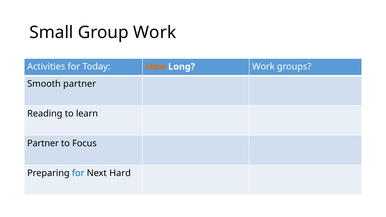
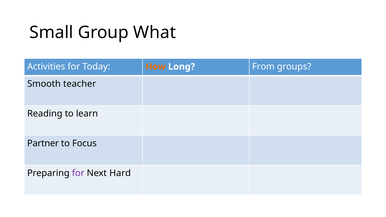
Group Work: Work -> What
Long Work: Work -> From
Smooth partner: partner -> teacher
for at (78, 173) colour: blue -> purple
